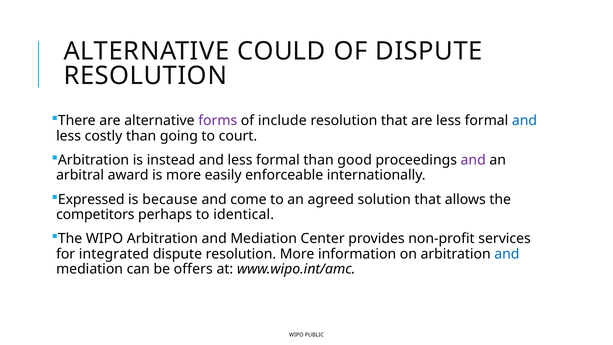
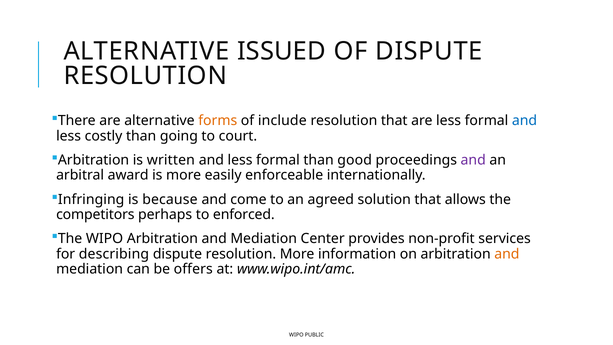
COULD: COULD -> ISSUED
forms colour: purple -> orange
instead: instead -> written
Expressed: Expressed -> Infringing
identical: identical -> enforced
integrated: integrated -> describing
and at (507, 254) colour: blue -> orange
